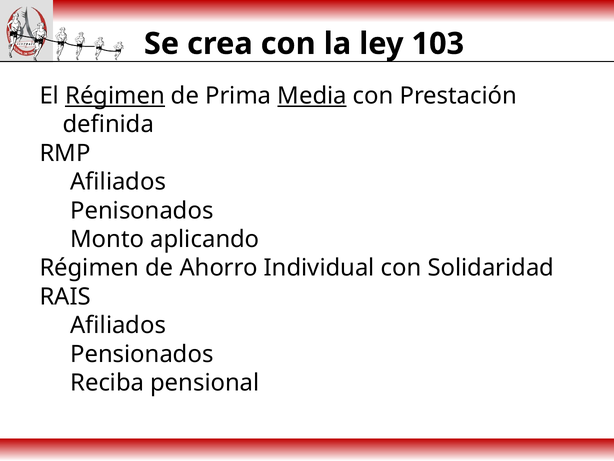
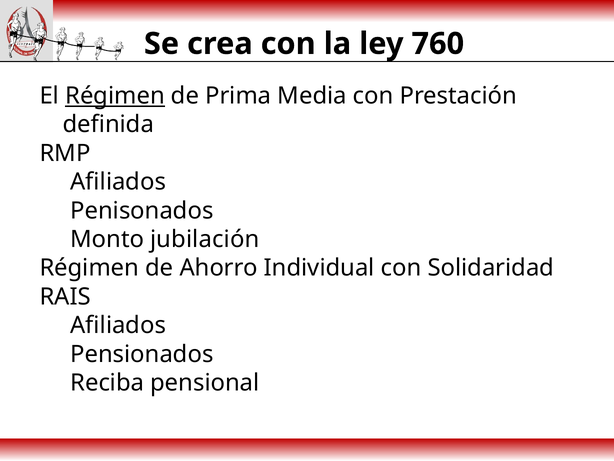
103: 103 -> 760
Media underline: present -> none
aplicando: aplicando -> jubilación
